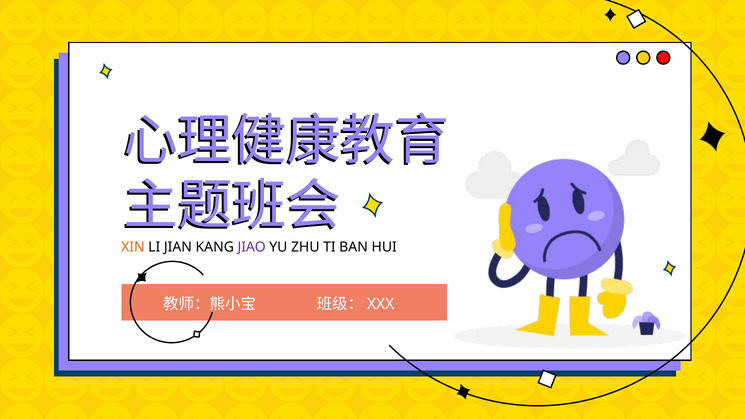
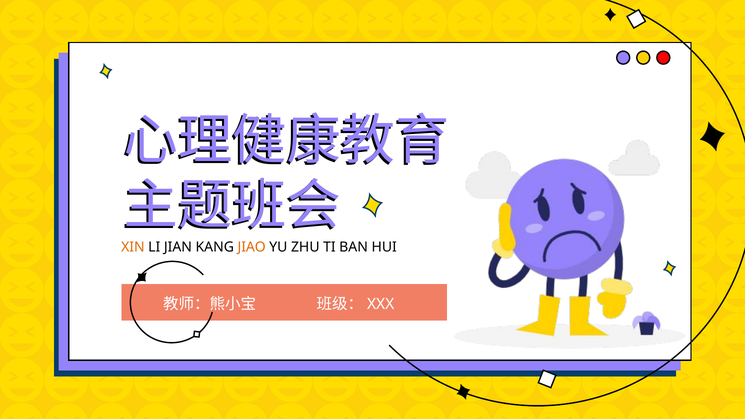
JIAO colour: purple -> orange
